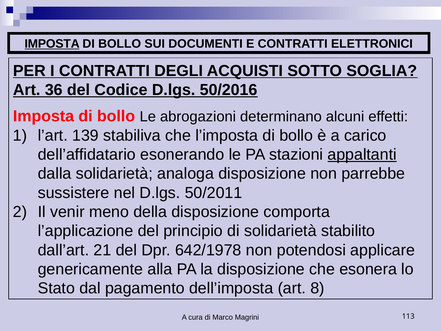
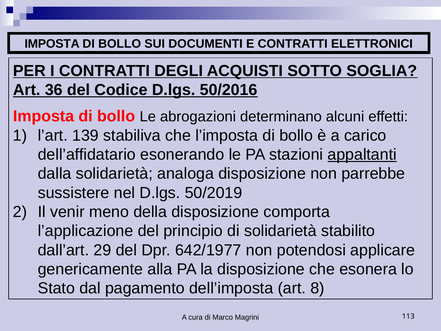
IMPOSTA at (52, 44) underline: present -> none
50/2011: 50/2011 -> 50/2019
21: 21 -> 29
642/1978: 642/1978 -> 642/1977
